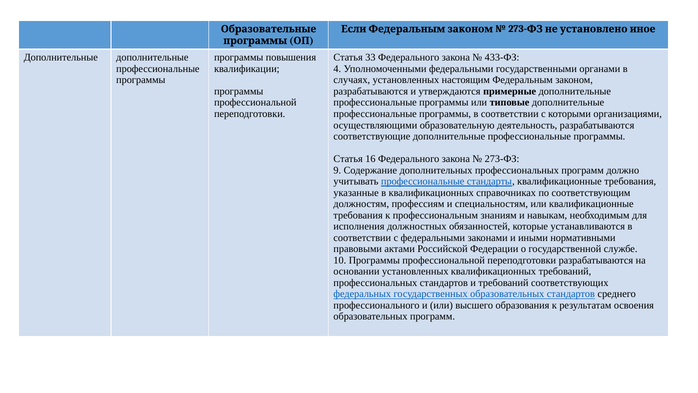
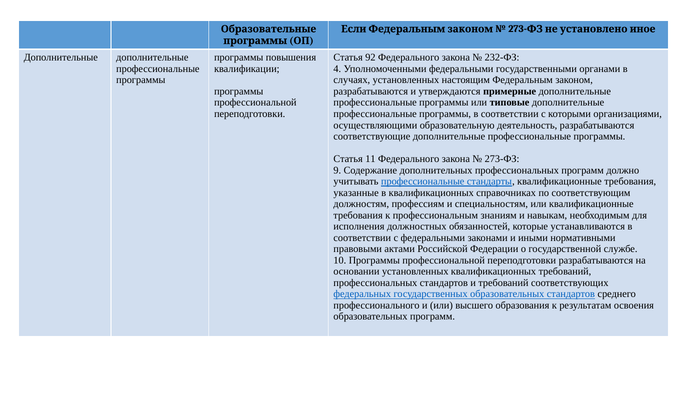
33: 33 -> 92
433-ФЗ: 433-ФЗ -> 232-ФЗ
16: 16 -> 11
